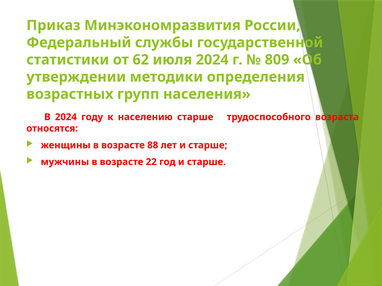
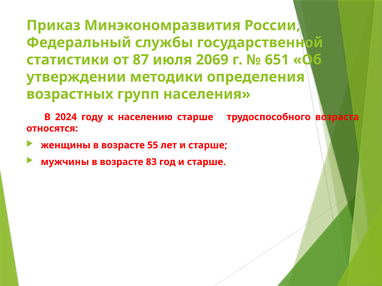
62: 62 -> 87
июля 2024: 2024 -> 2069
809: 809 -> 651
88: 88 -> 55
22: 22 -> 83
